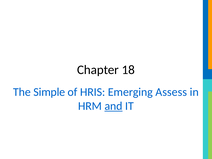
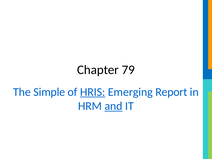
18: 18 -> 79
HRIS underline: none -> present
Assess: Assess -> Report
